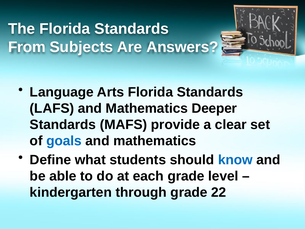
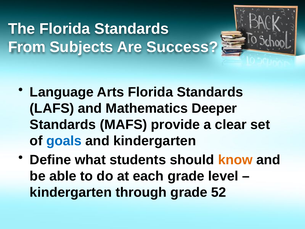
Answers: Answers -> Success
mathematics at (155, 141): mathematics -> kindergarten
know colour: blue -> orange
22: 22 -> 52
